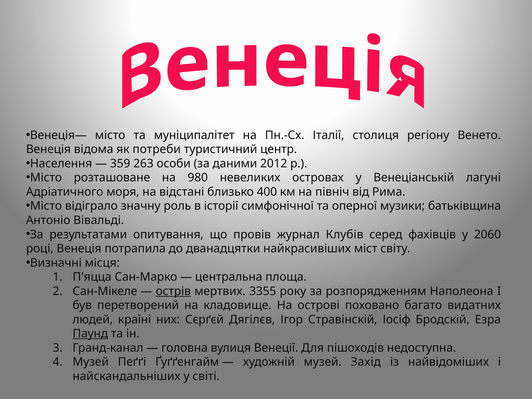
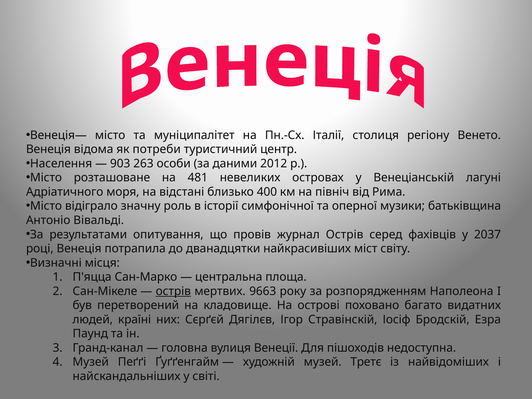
359: 359 -> 903
980: 980 -> 481
журнал Клубів: Клубів -> Острів
2060: 2060 -> 2037
3355: 3355 -> 9663
Паунд underline: present -> none
Захід: Захід -> Третє
